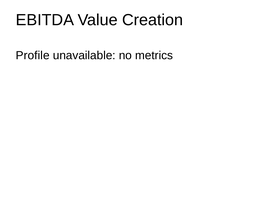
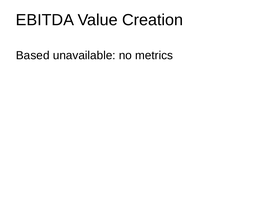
Profile: Profile -> Based
